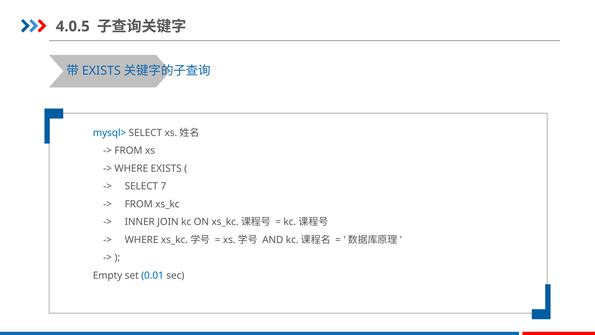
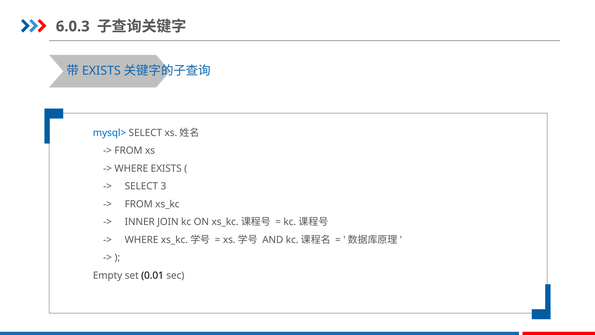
4.0.5: 4.0.5 -> 6.0.3
7: 7 -> 3
0.01 colour: blue -> black
